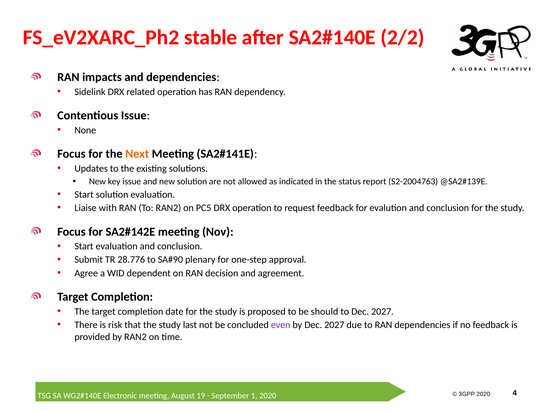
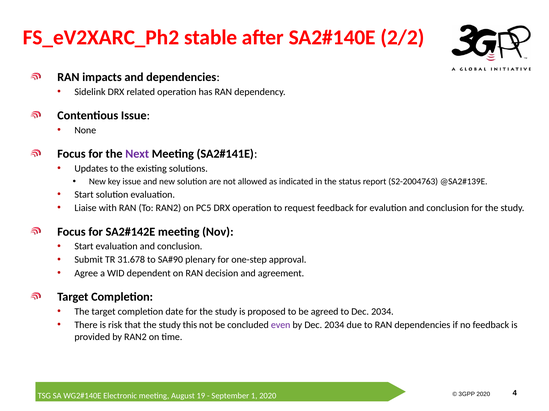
Next colour: orange -> purple
28.776: 28.776 -> 31.678
should: should -> agreed
to Dec 2027: 2027 -> 2034
last: last -> this
by Dec 2027: 2027 -> 2034
